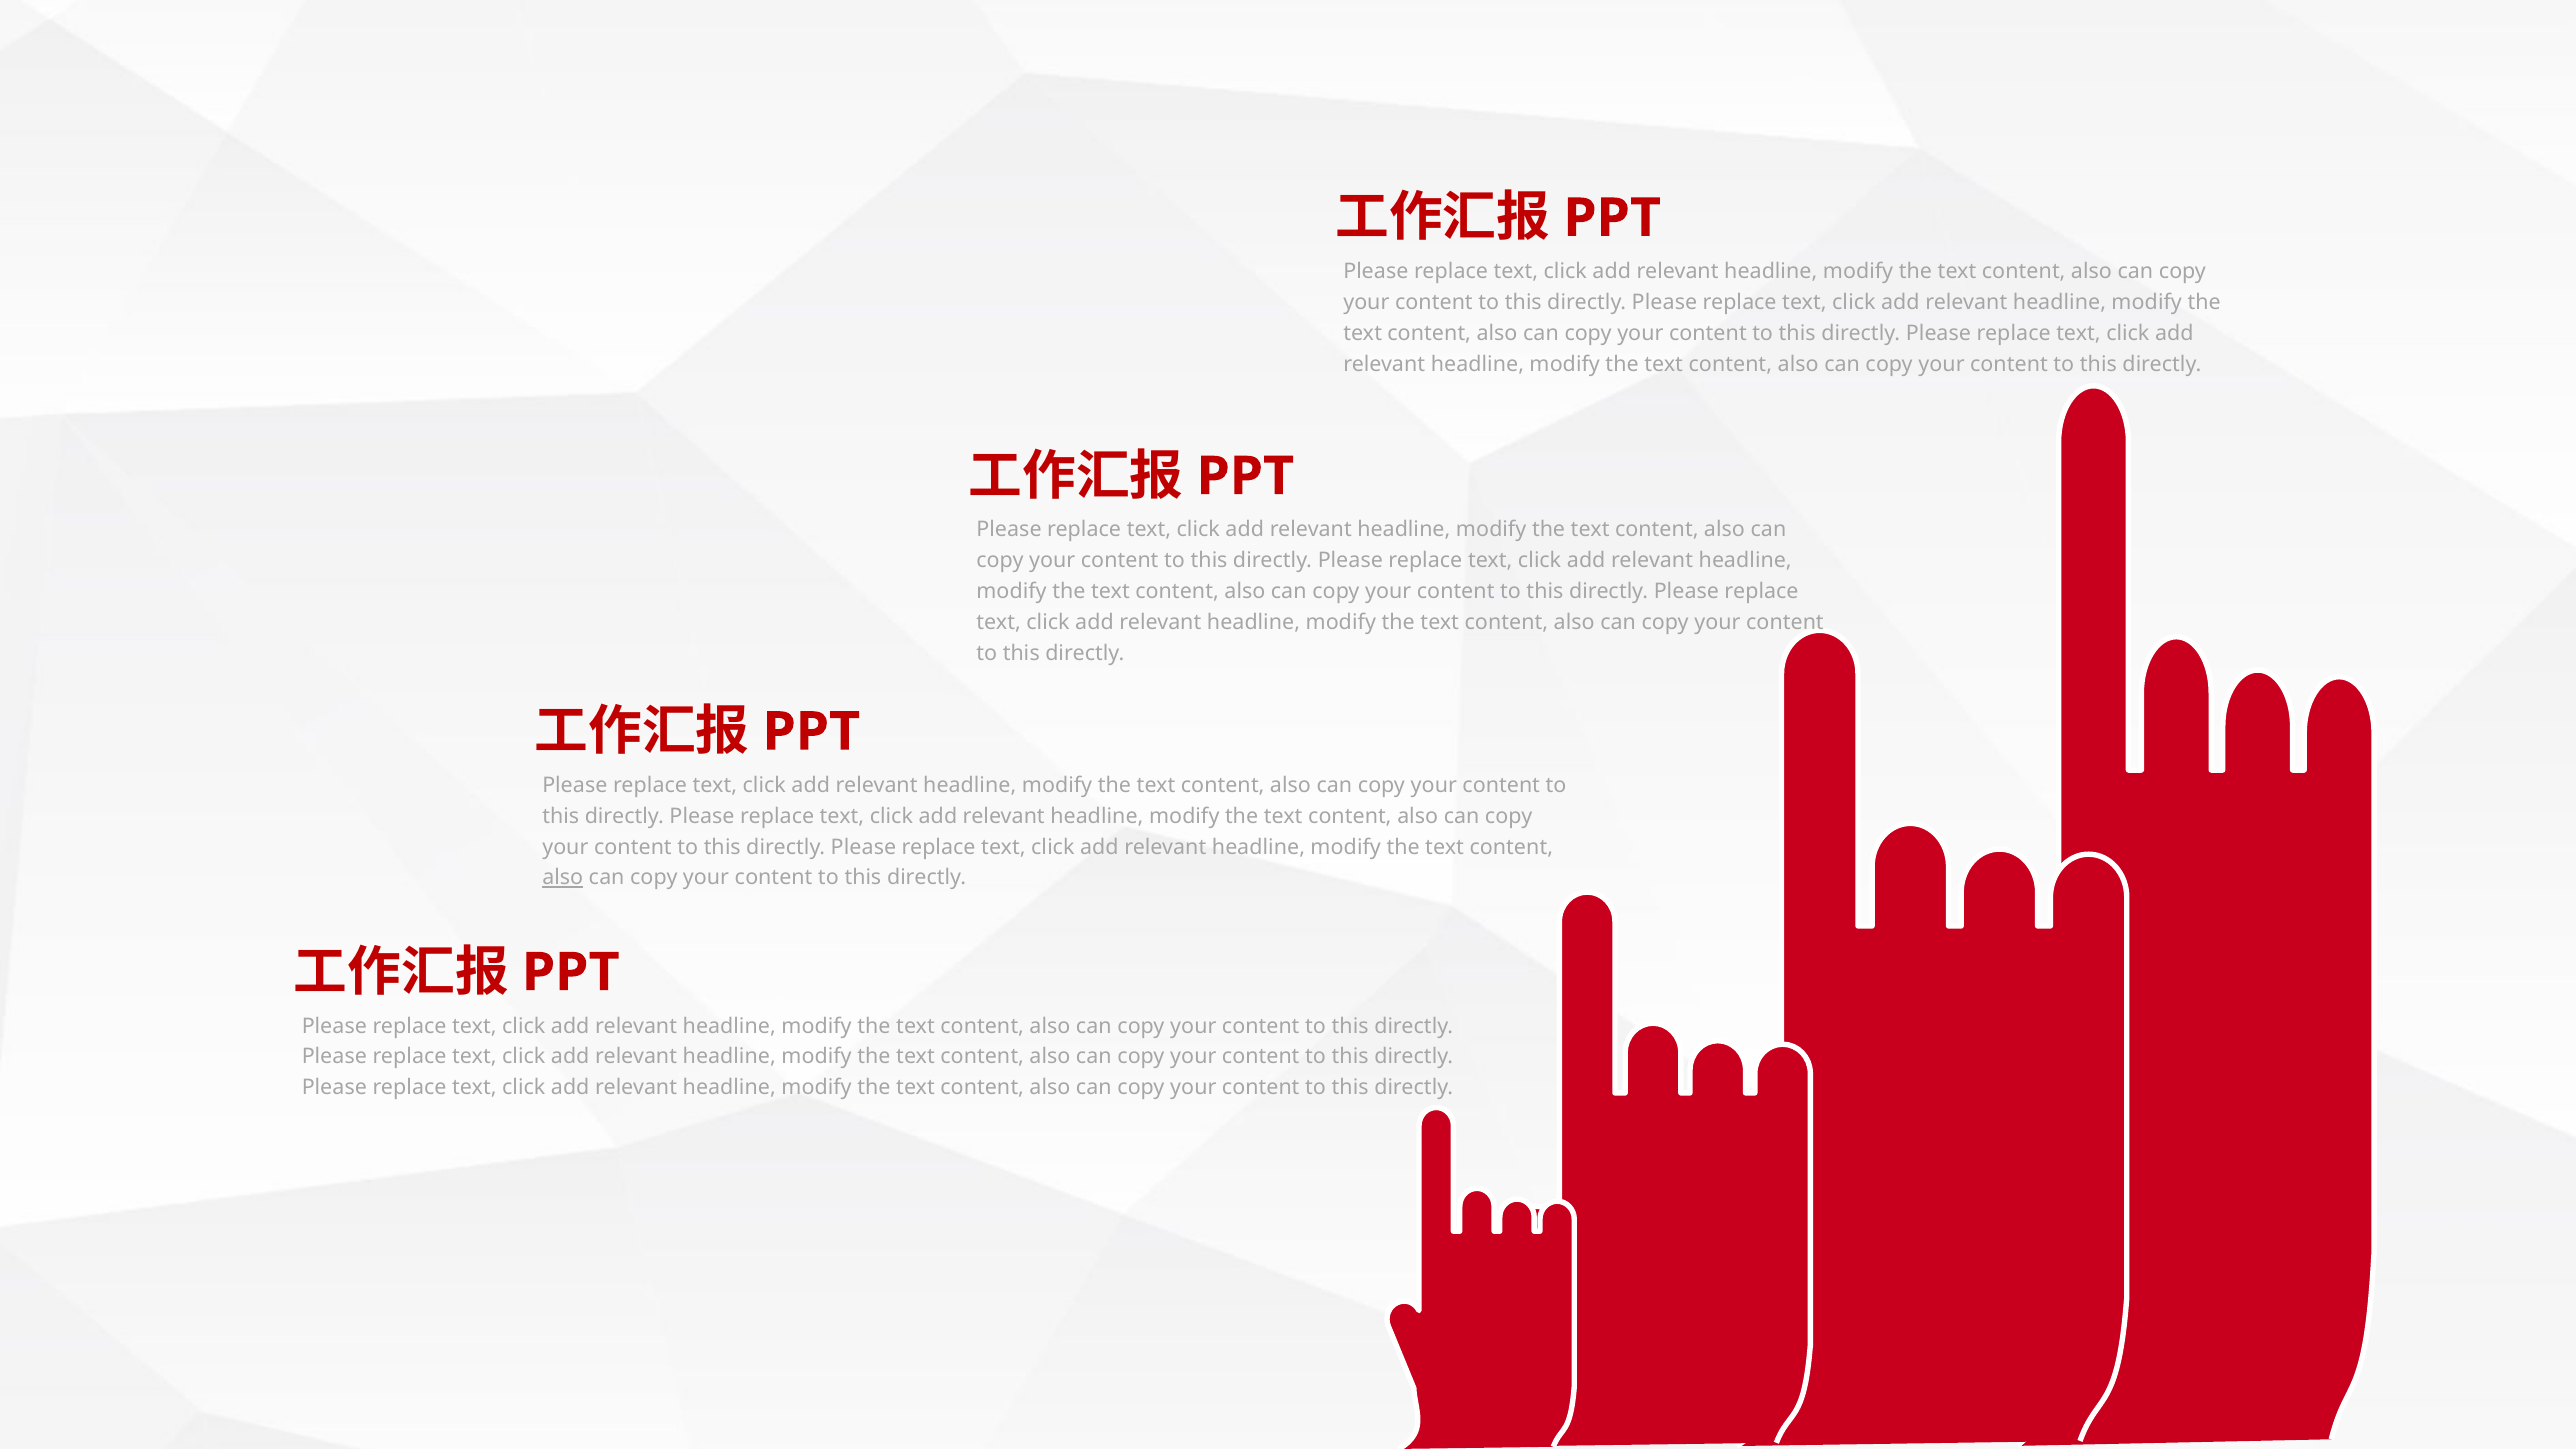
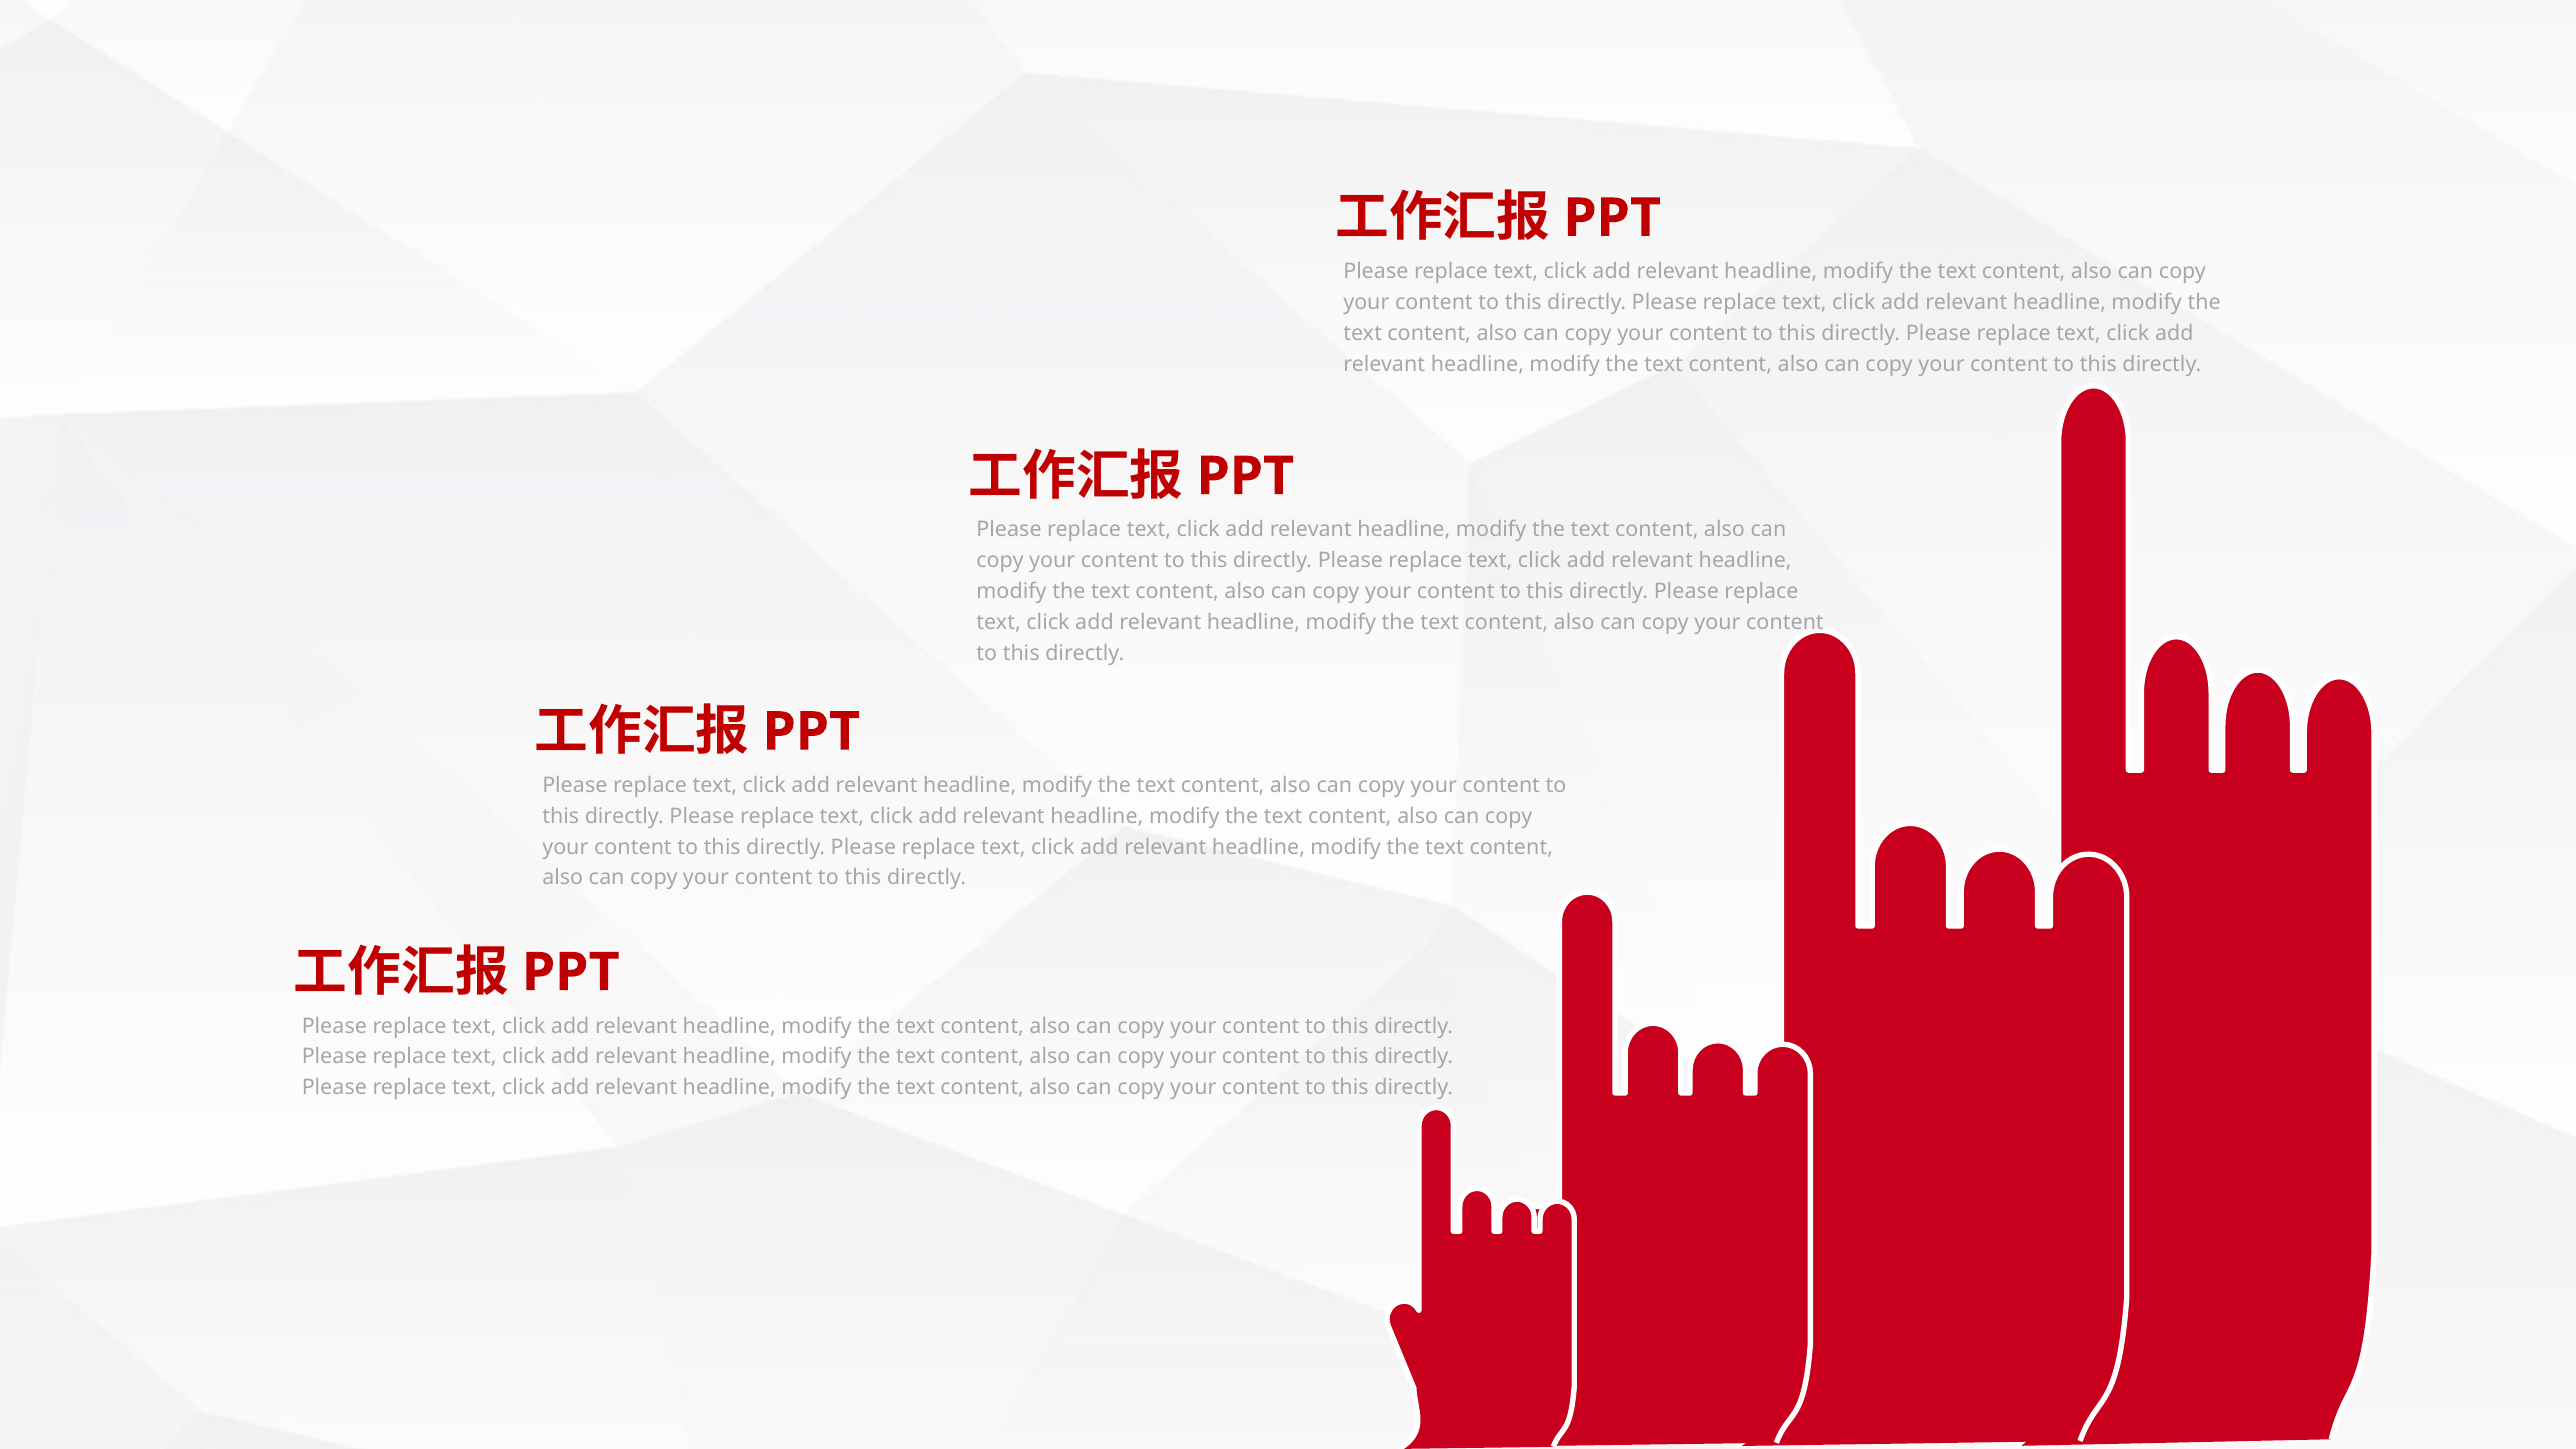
also at (563, 878) underline: present -> none
